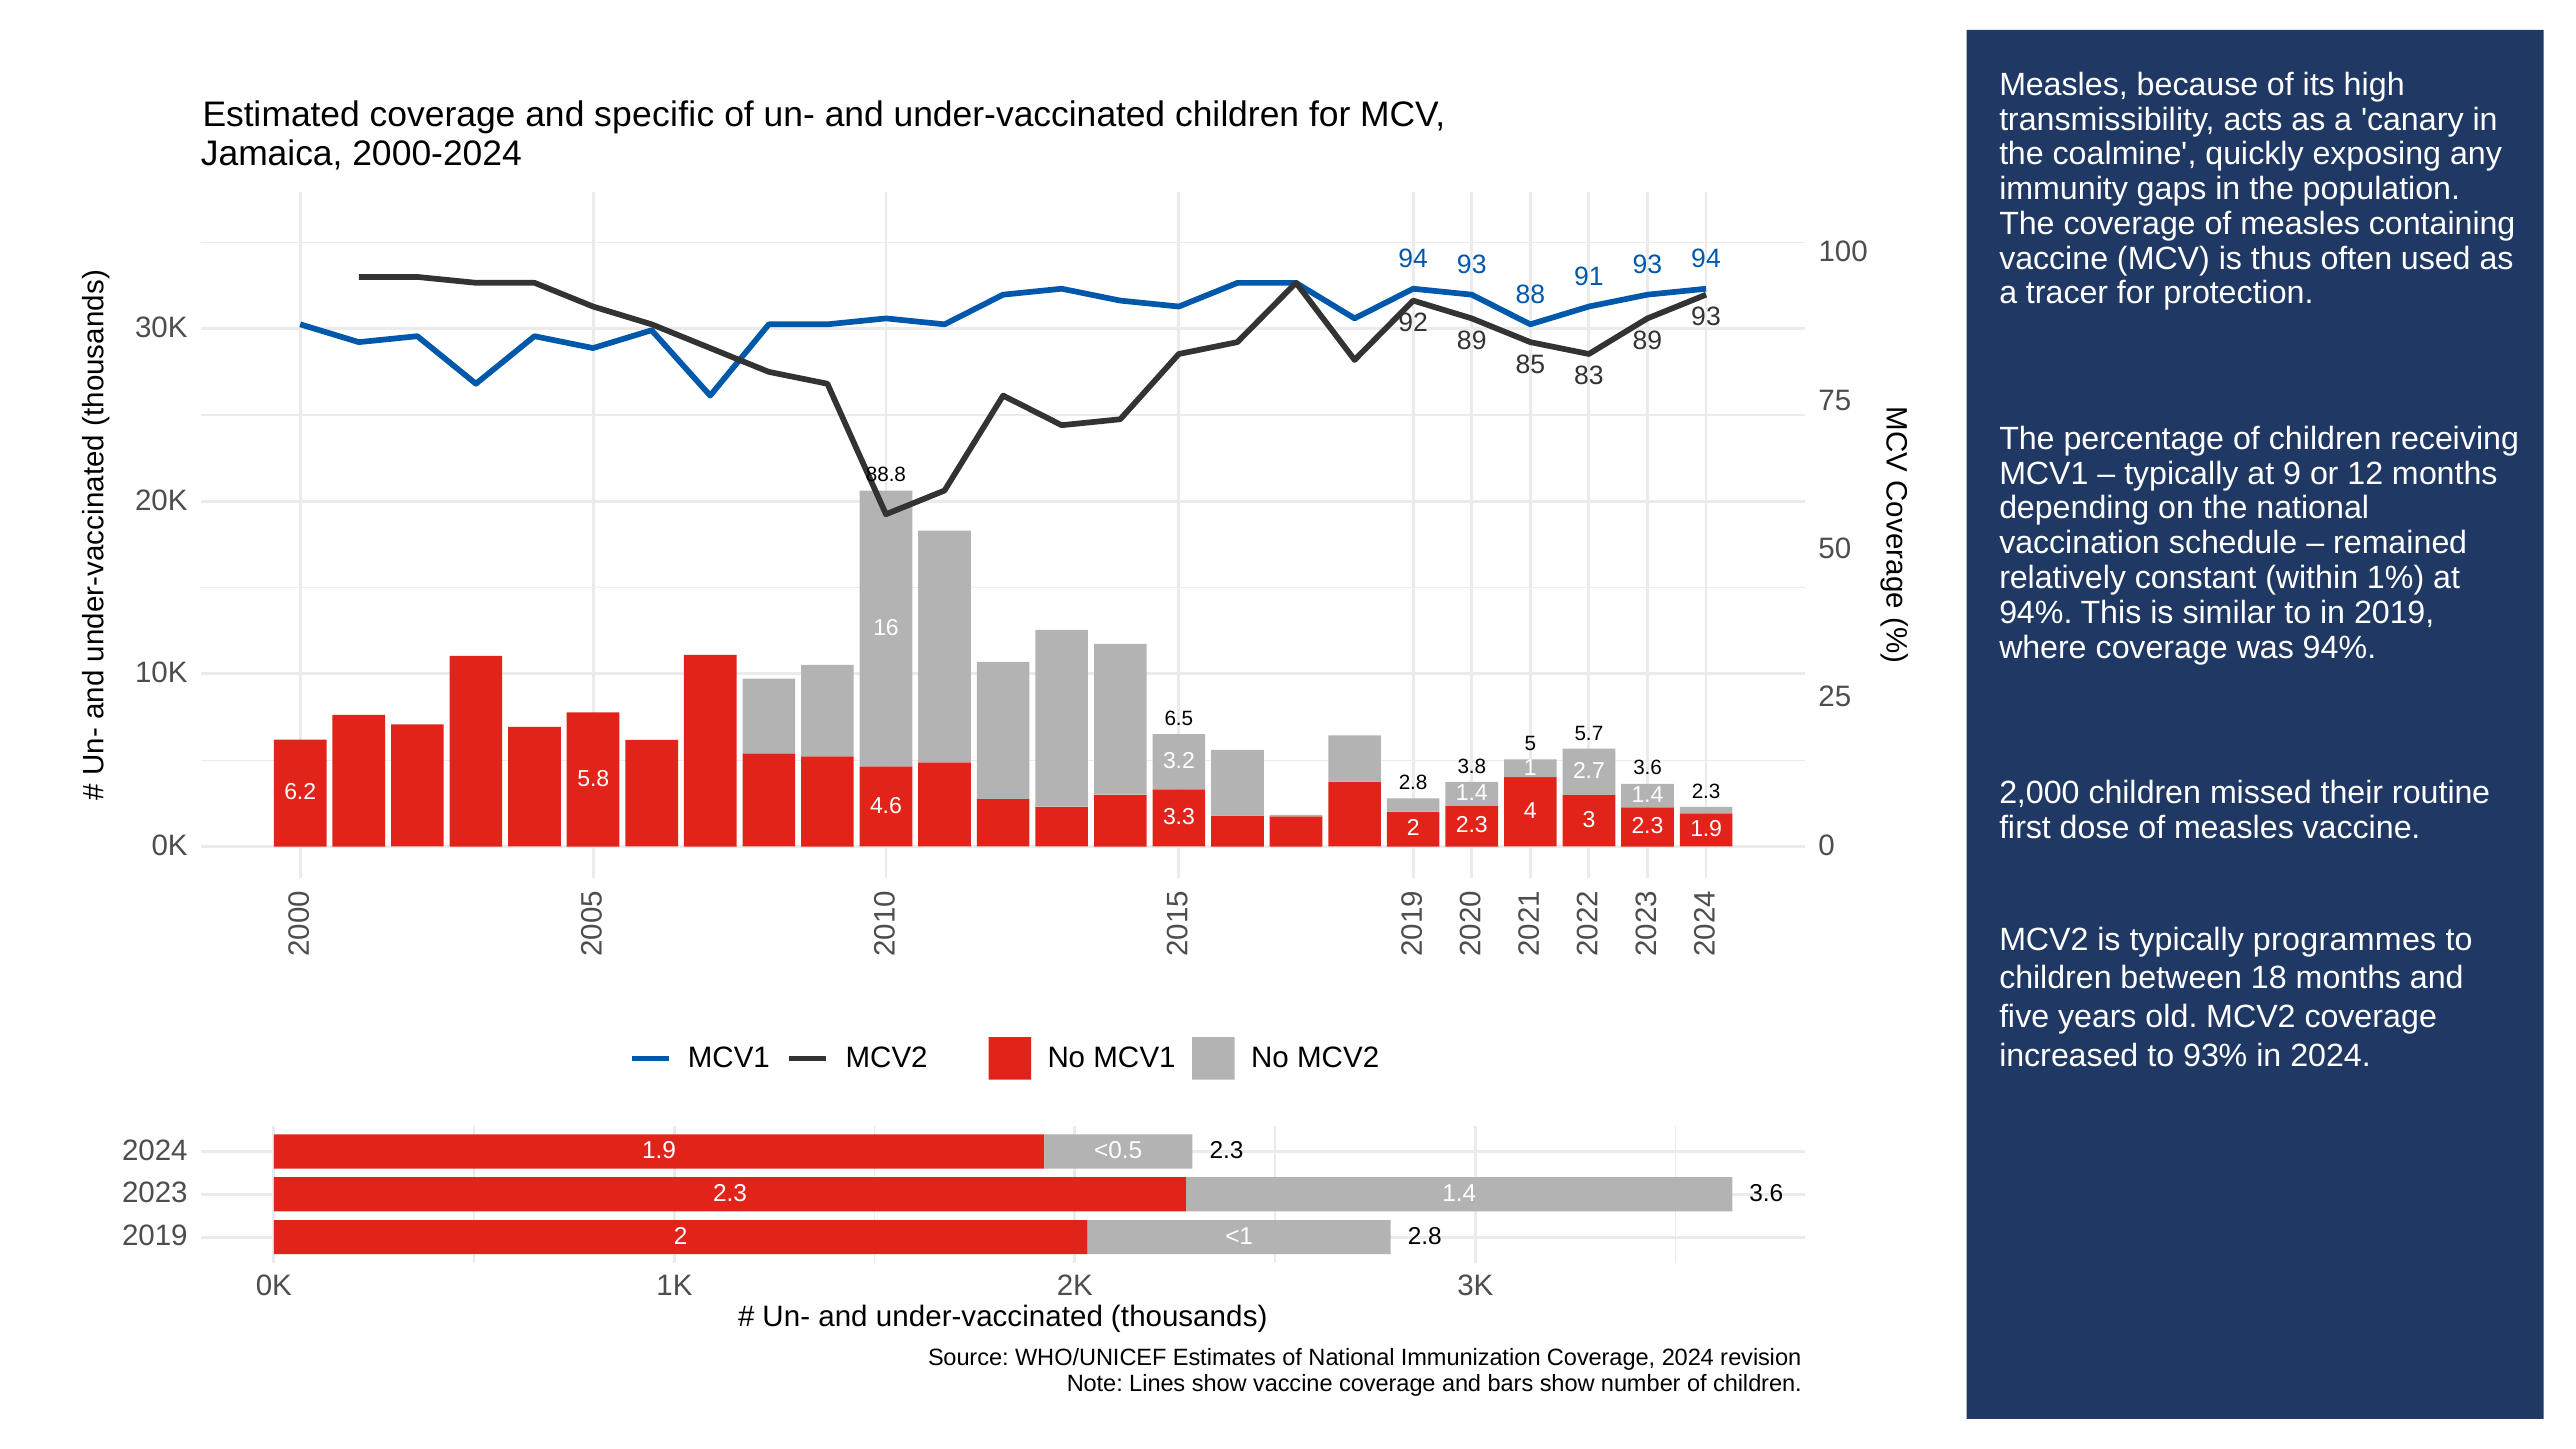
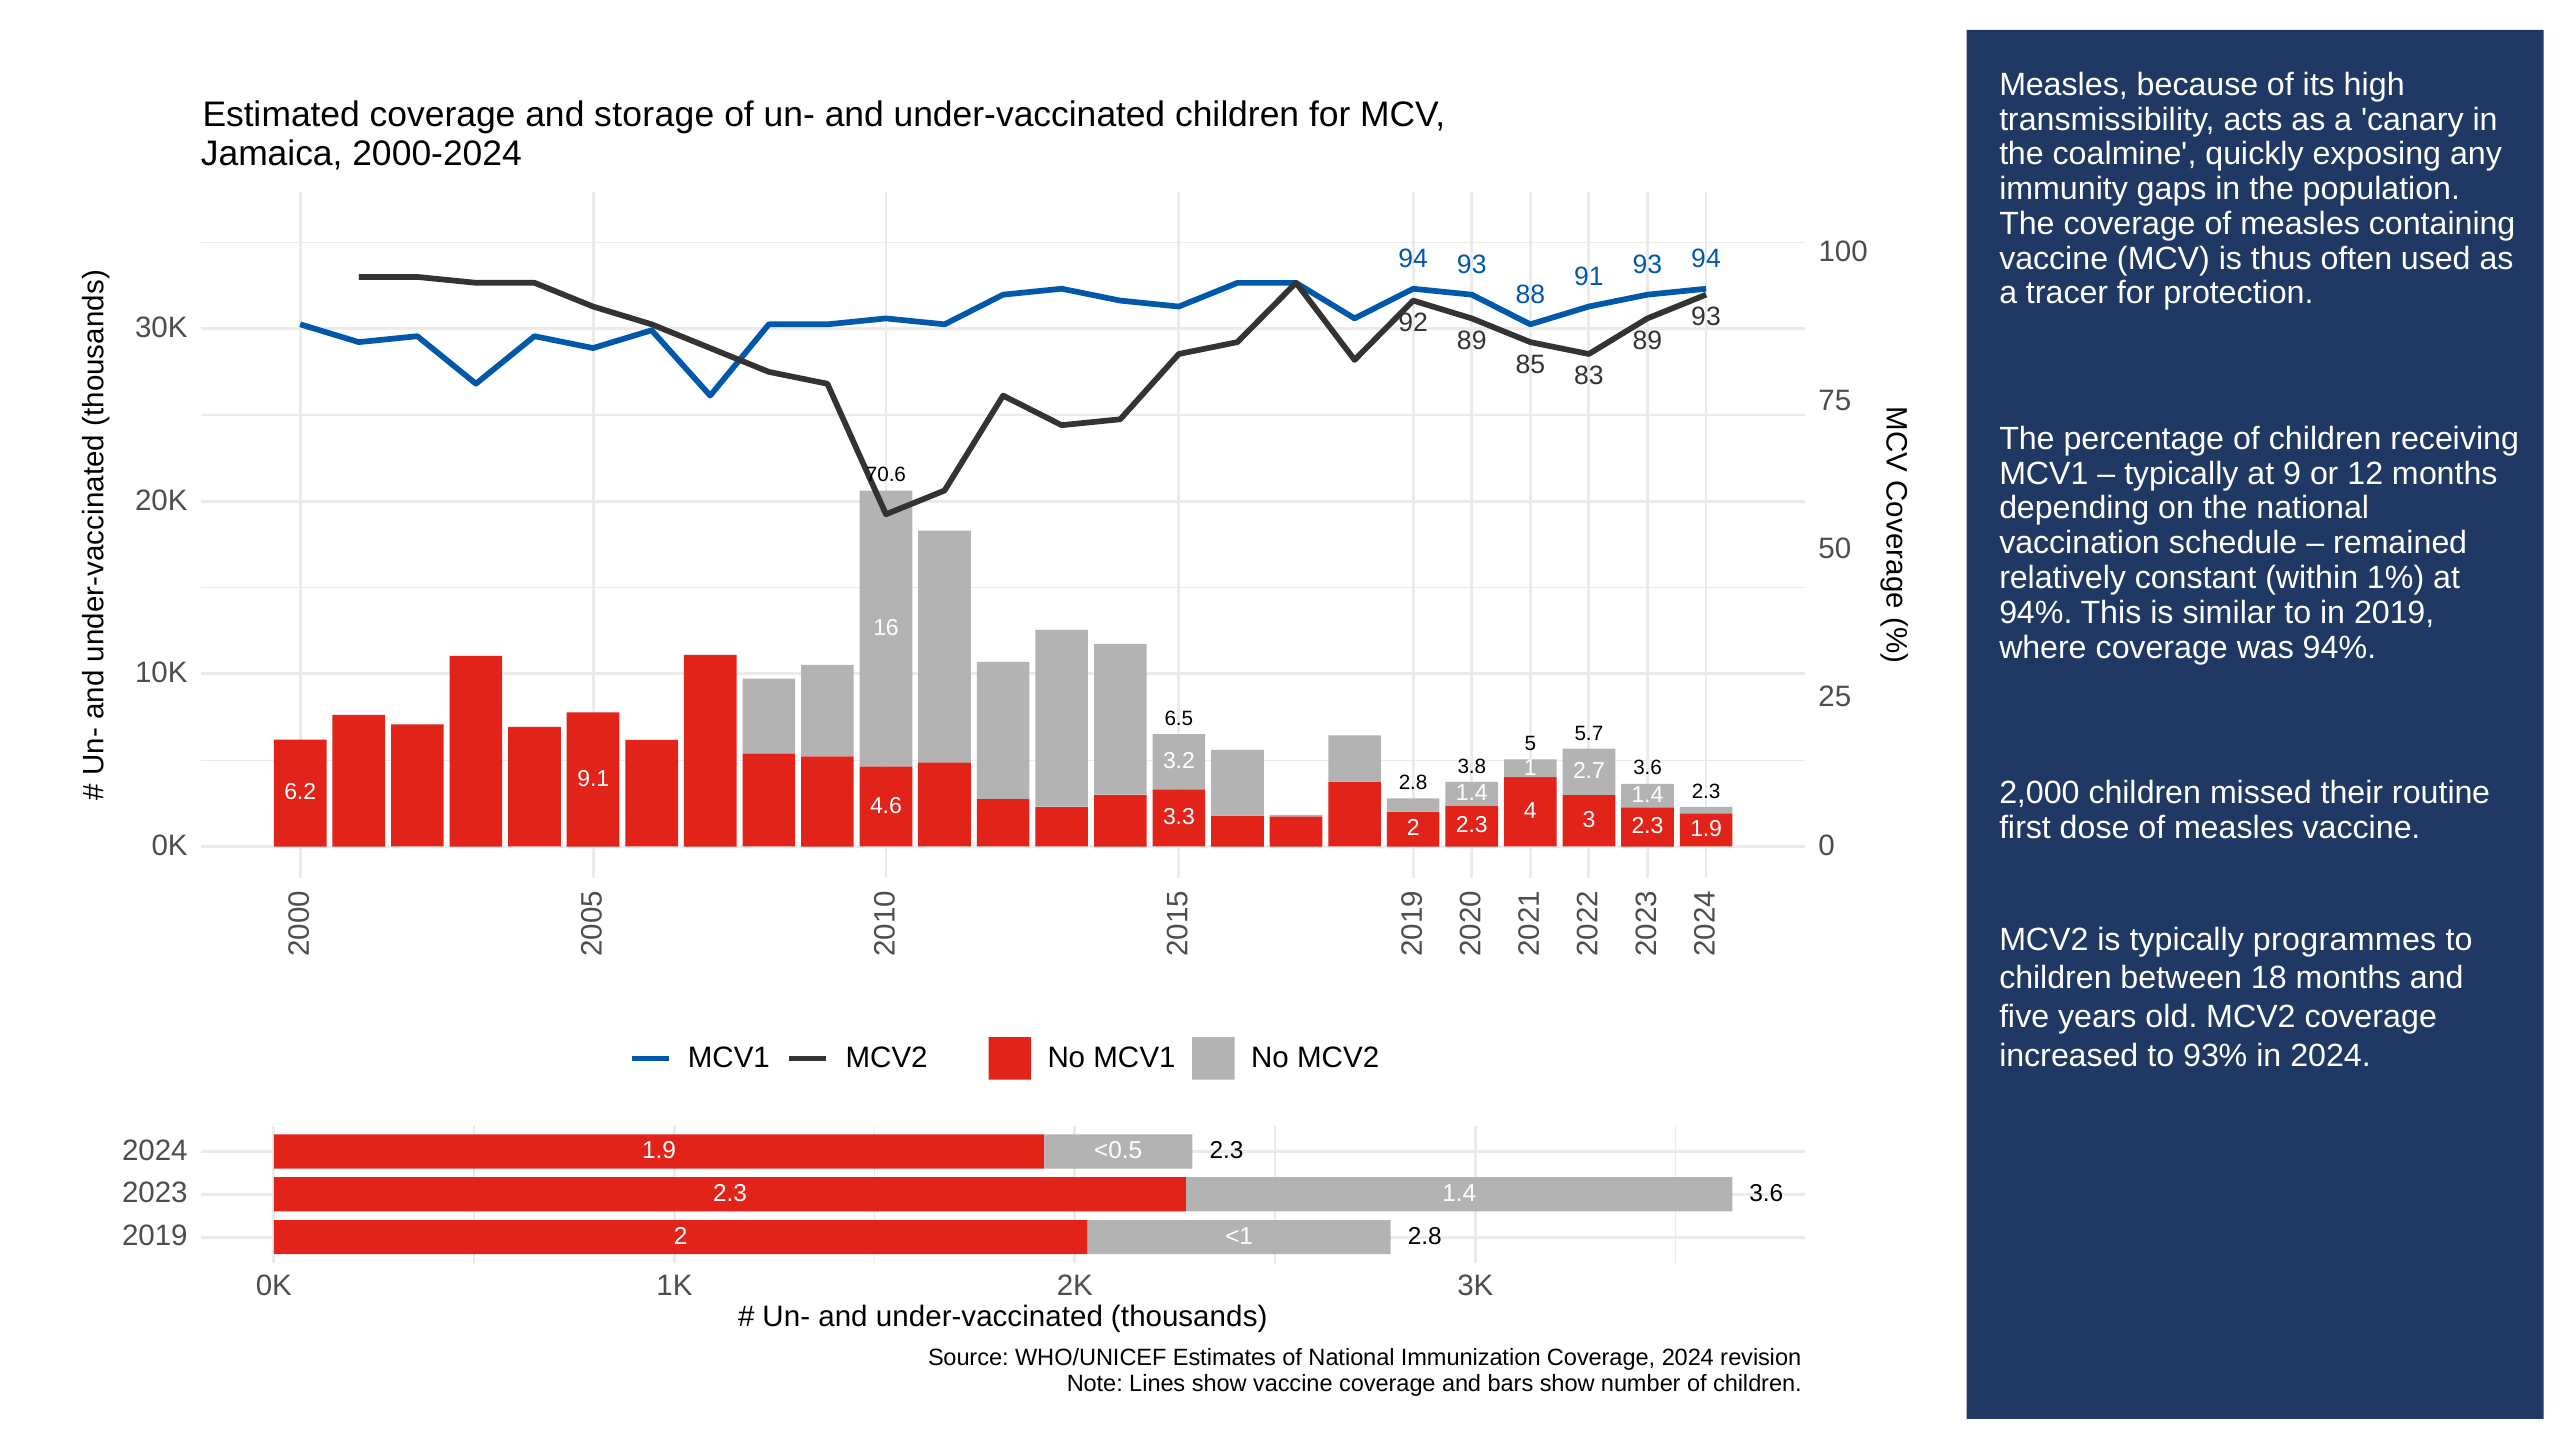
specific: specific -> storage
88.8: 88.8 -> 70.6
5.8: 5.8 -> 9.1
